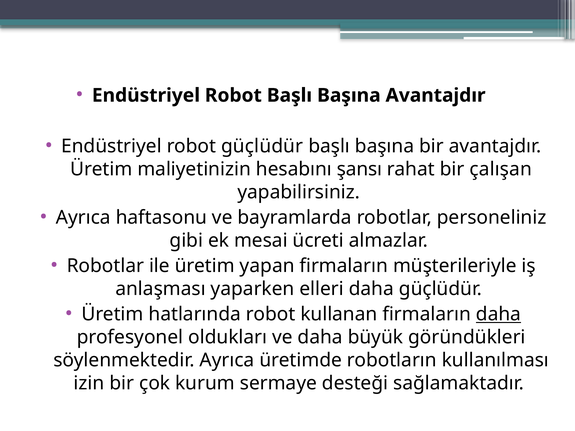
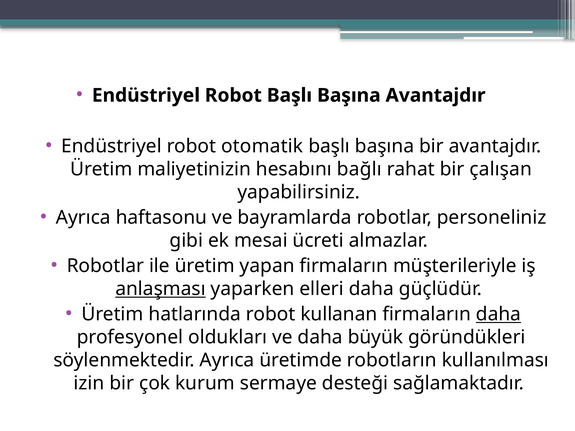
robot güçlüdür: güçlüdür -> otomatik
şansı: şansı -> bağlı
anlaşması underline: none -> present
